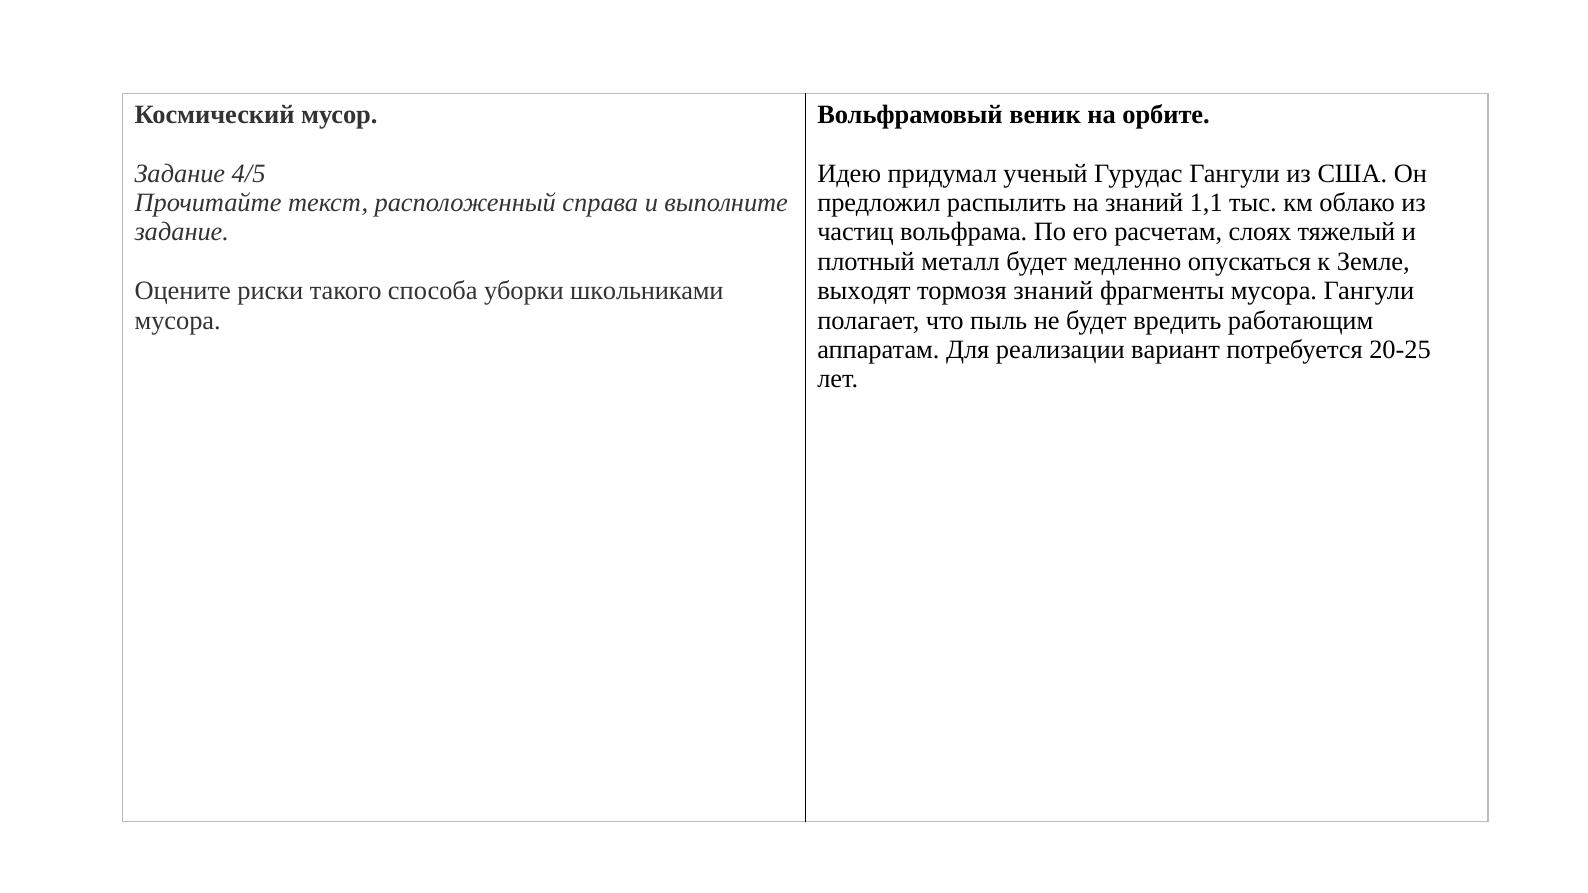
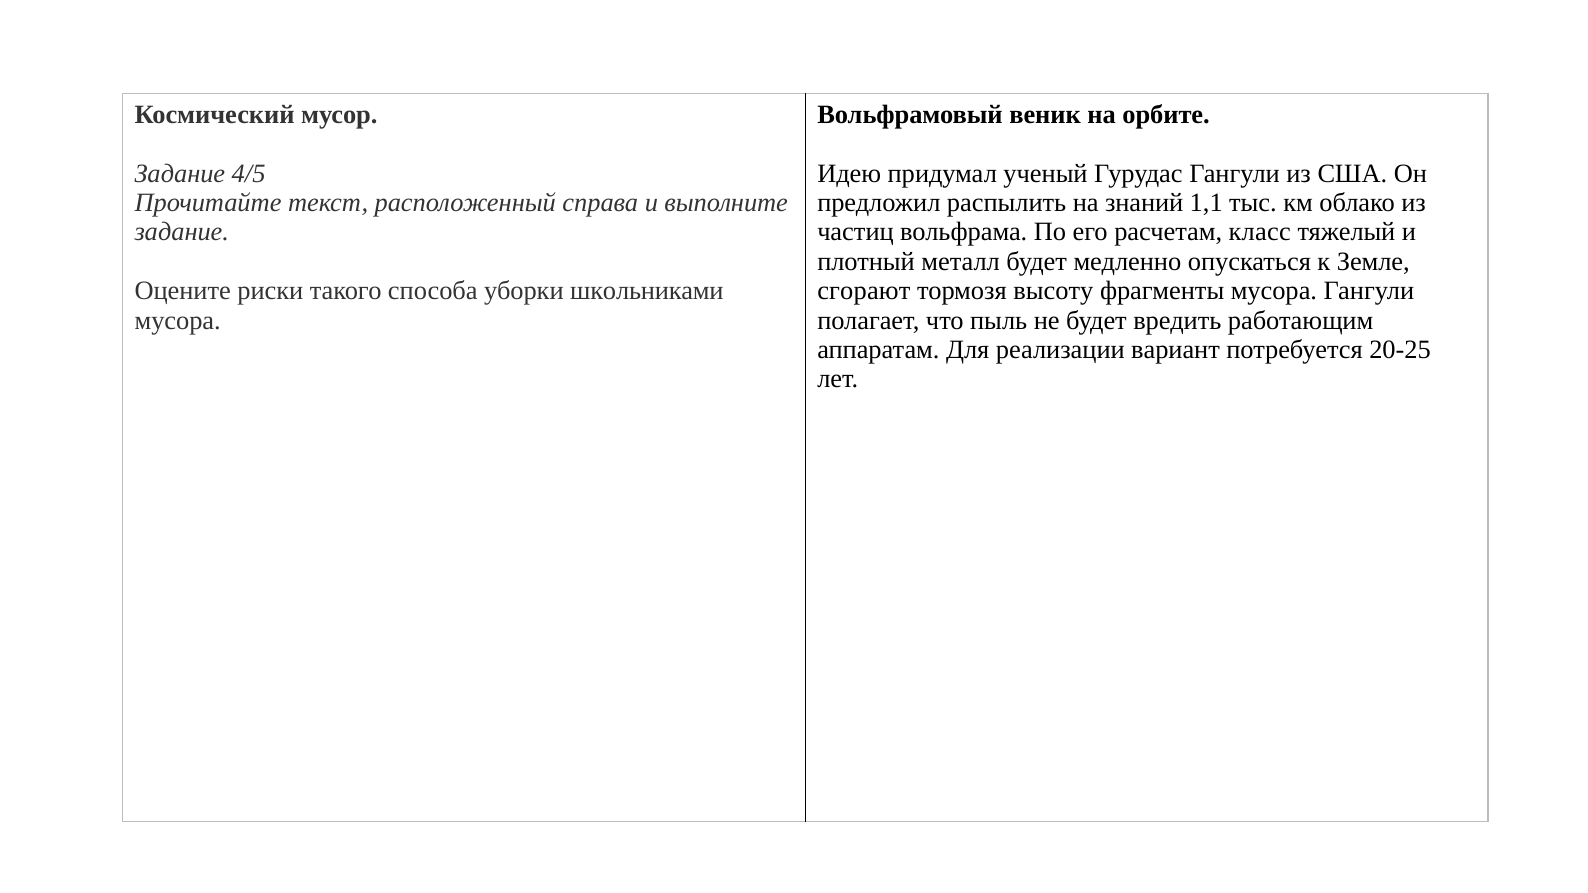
слоях: слоях -> класс
выходят: выходят -> сгорают
тормозя знаний: знаний -> высоту
